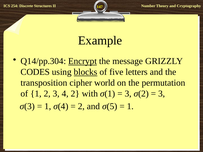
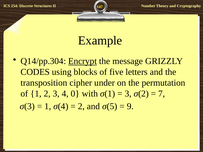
blocks underline: present -> none
world: world -> under
4 2: 2 -> 0
3 at (162, 94): 3 -> 7
1 at (130, 106): 1 -> 9
